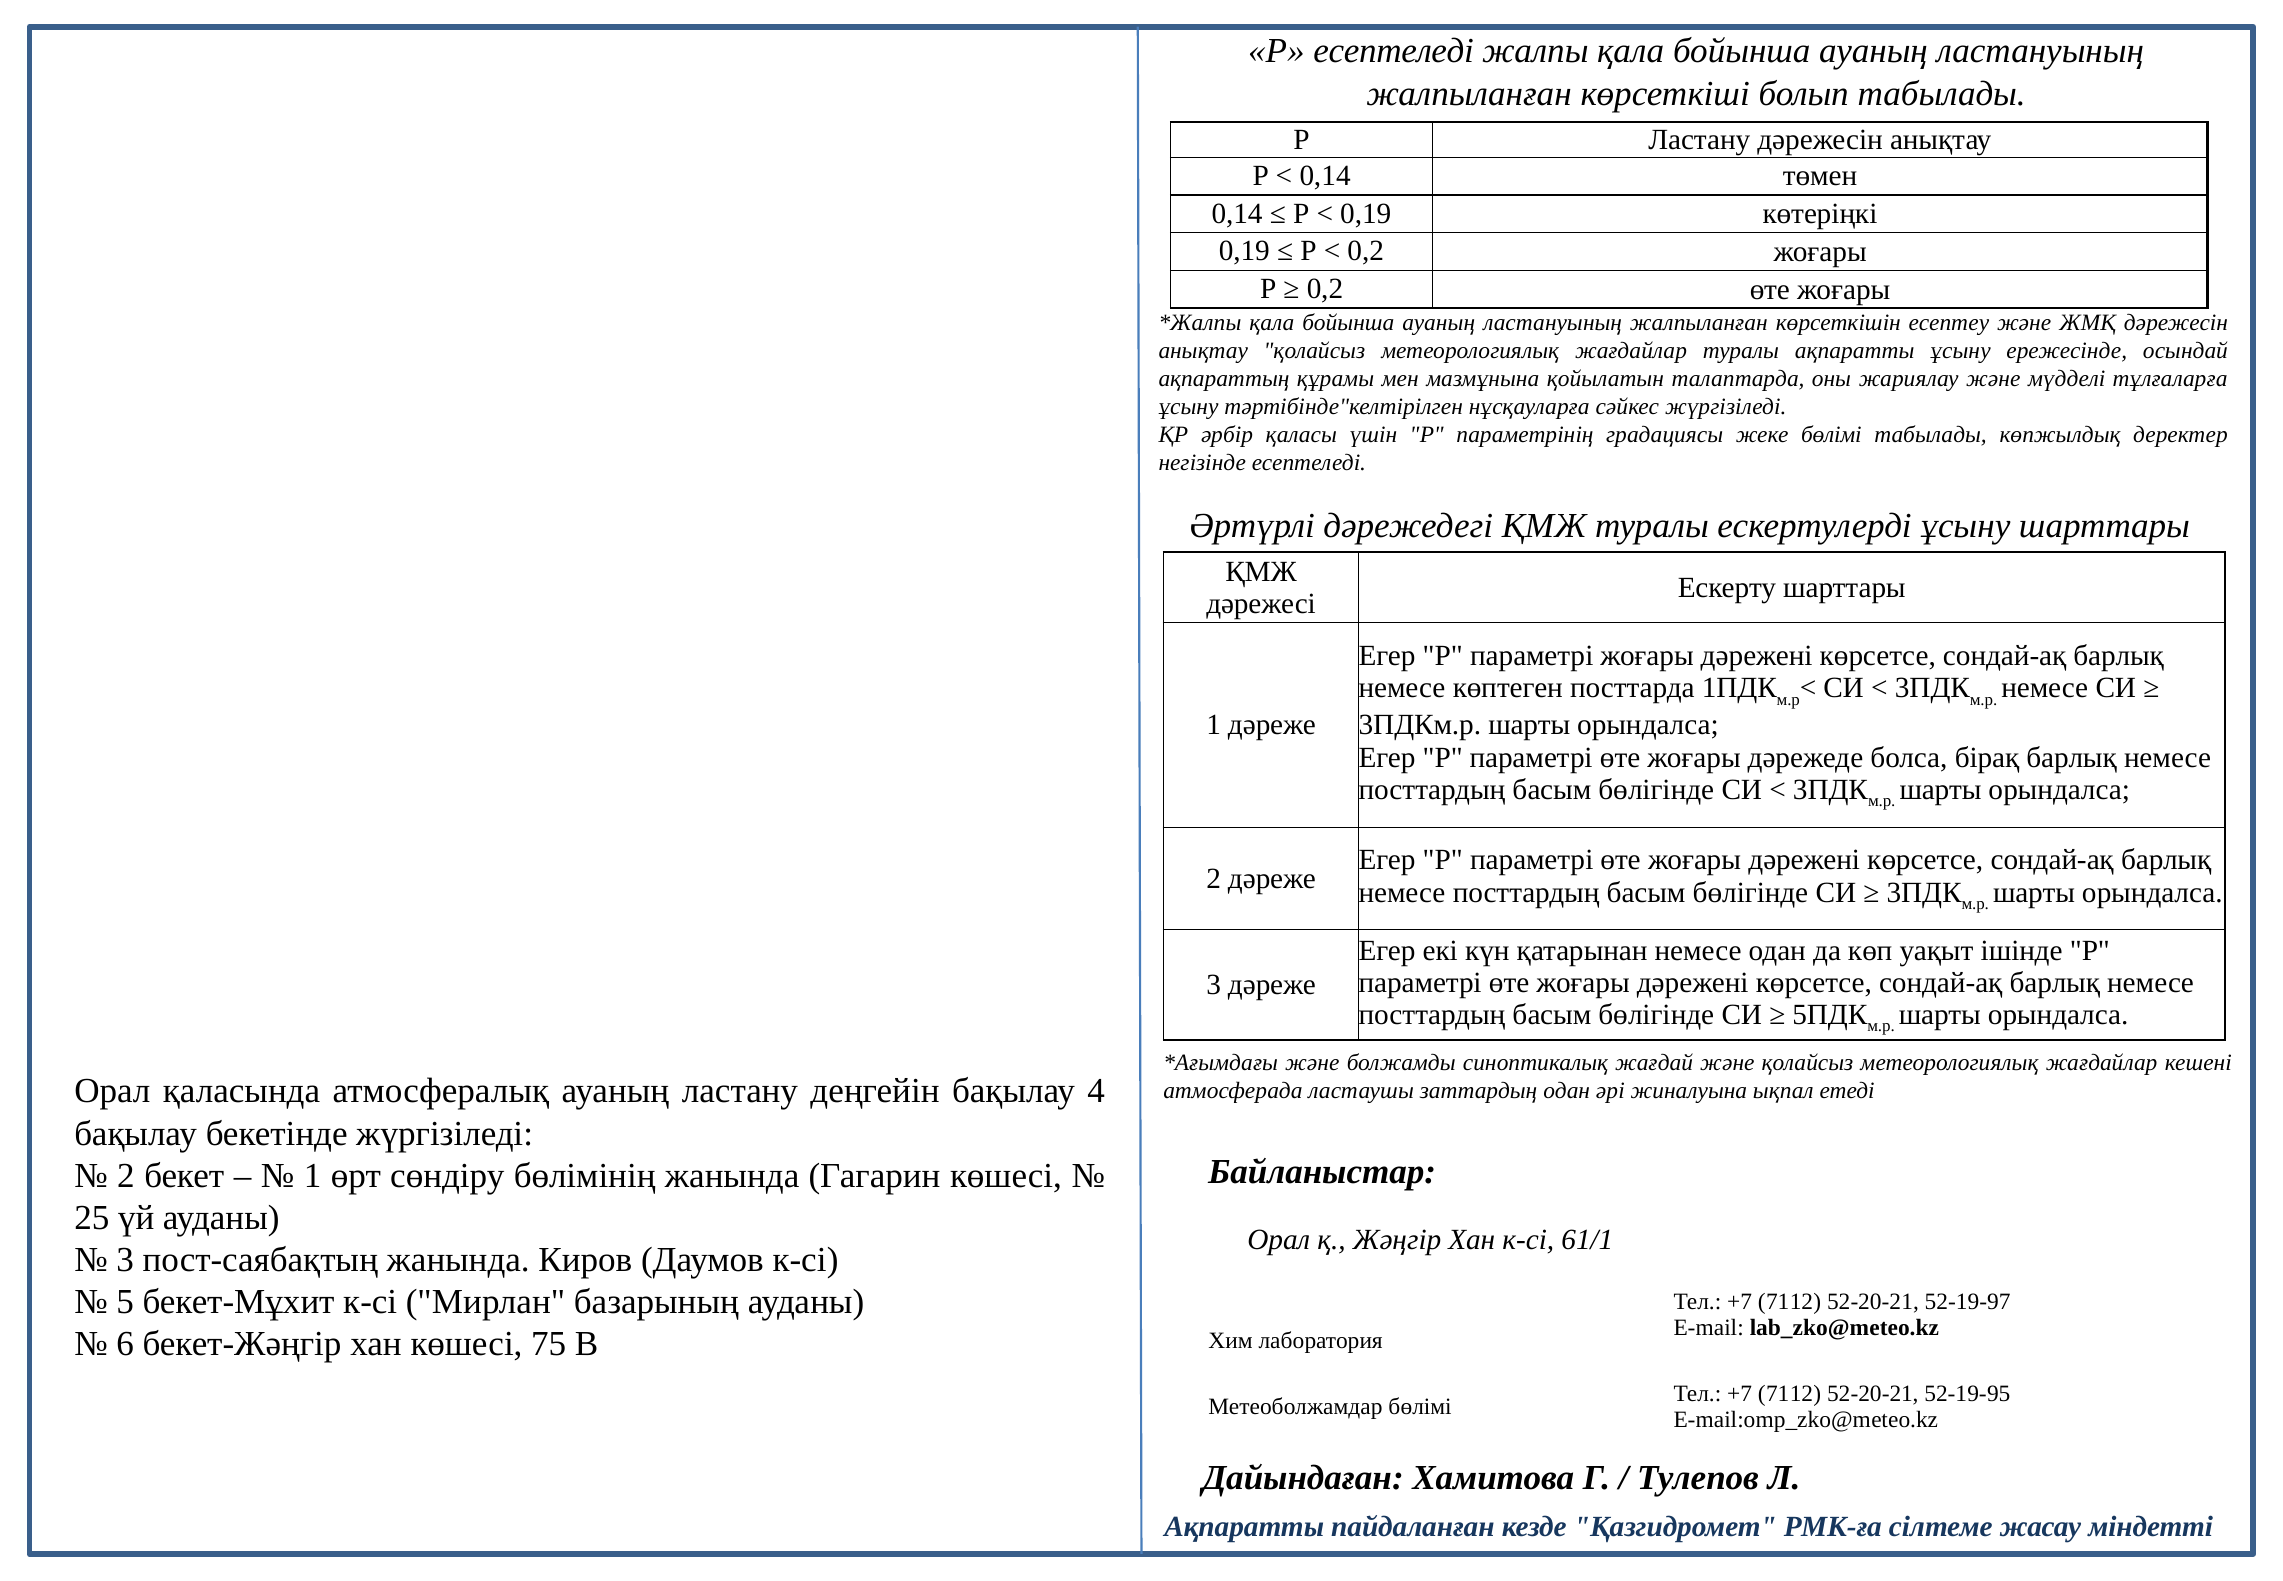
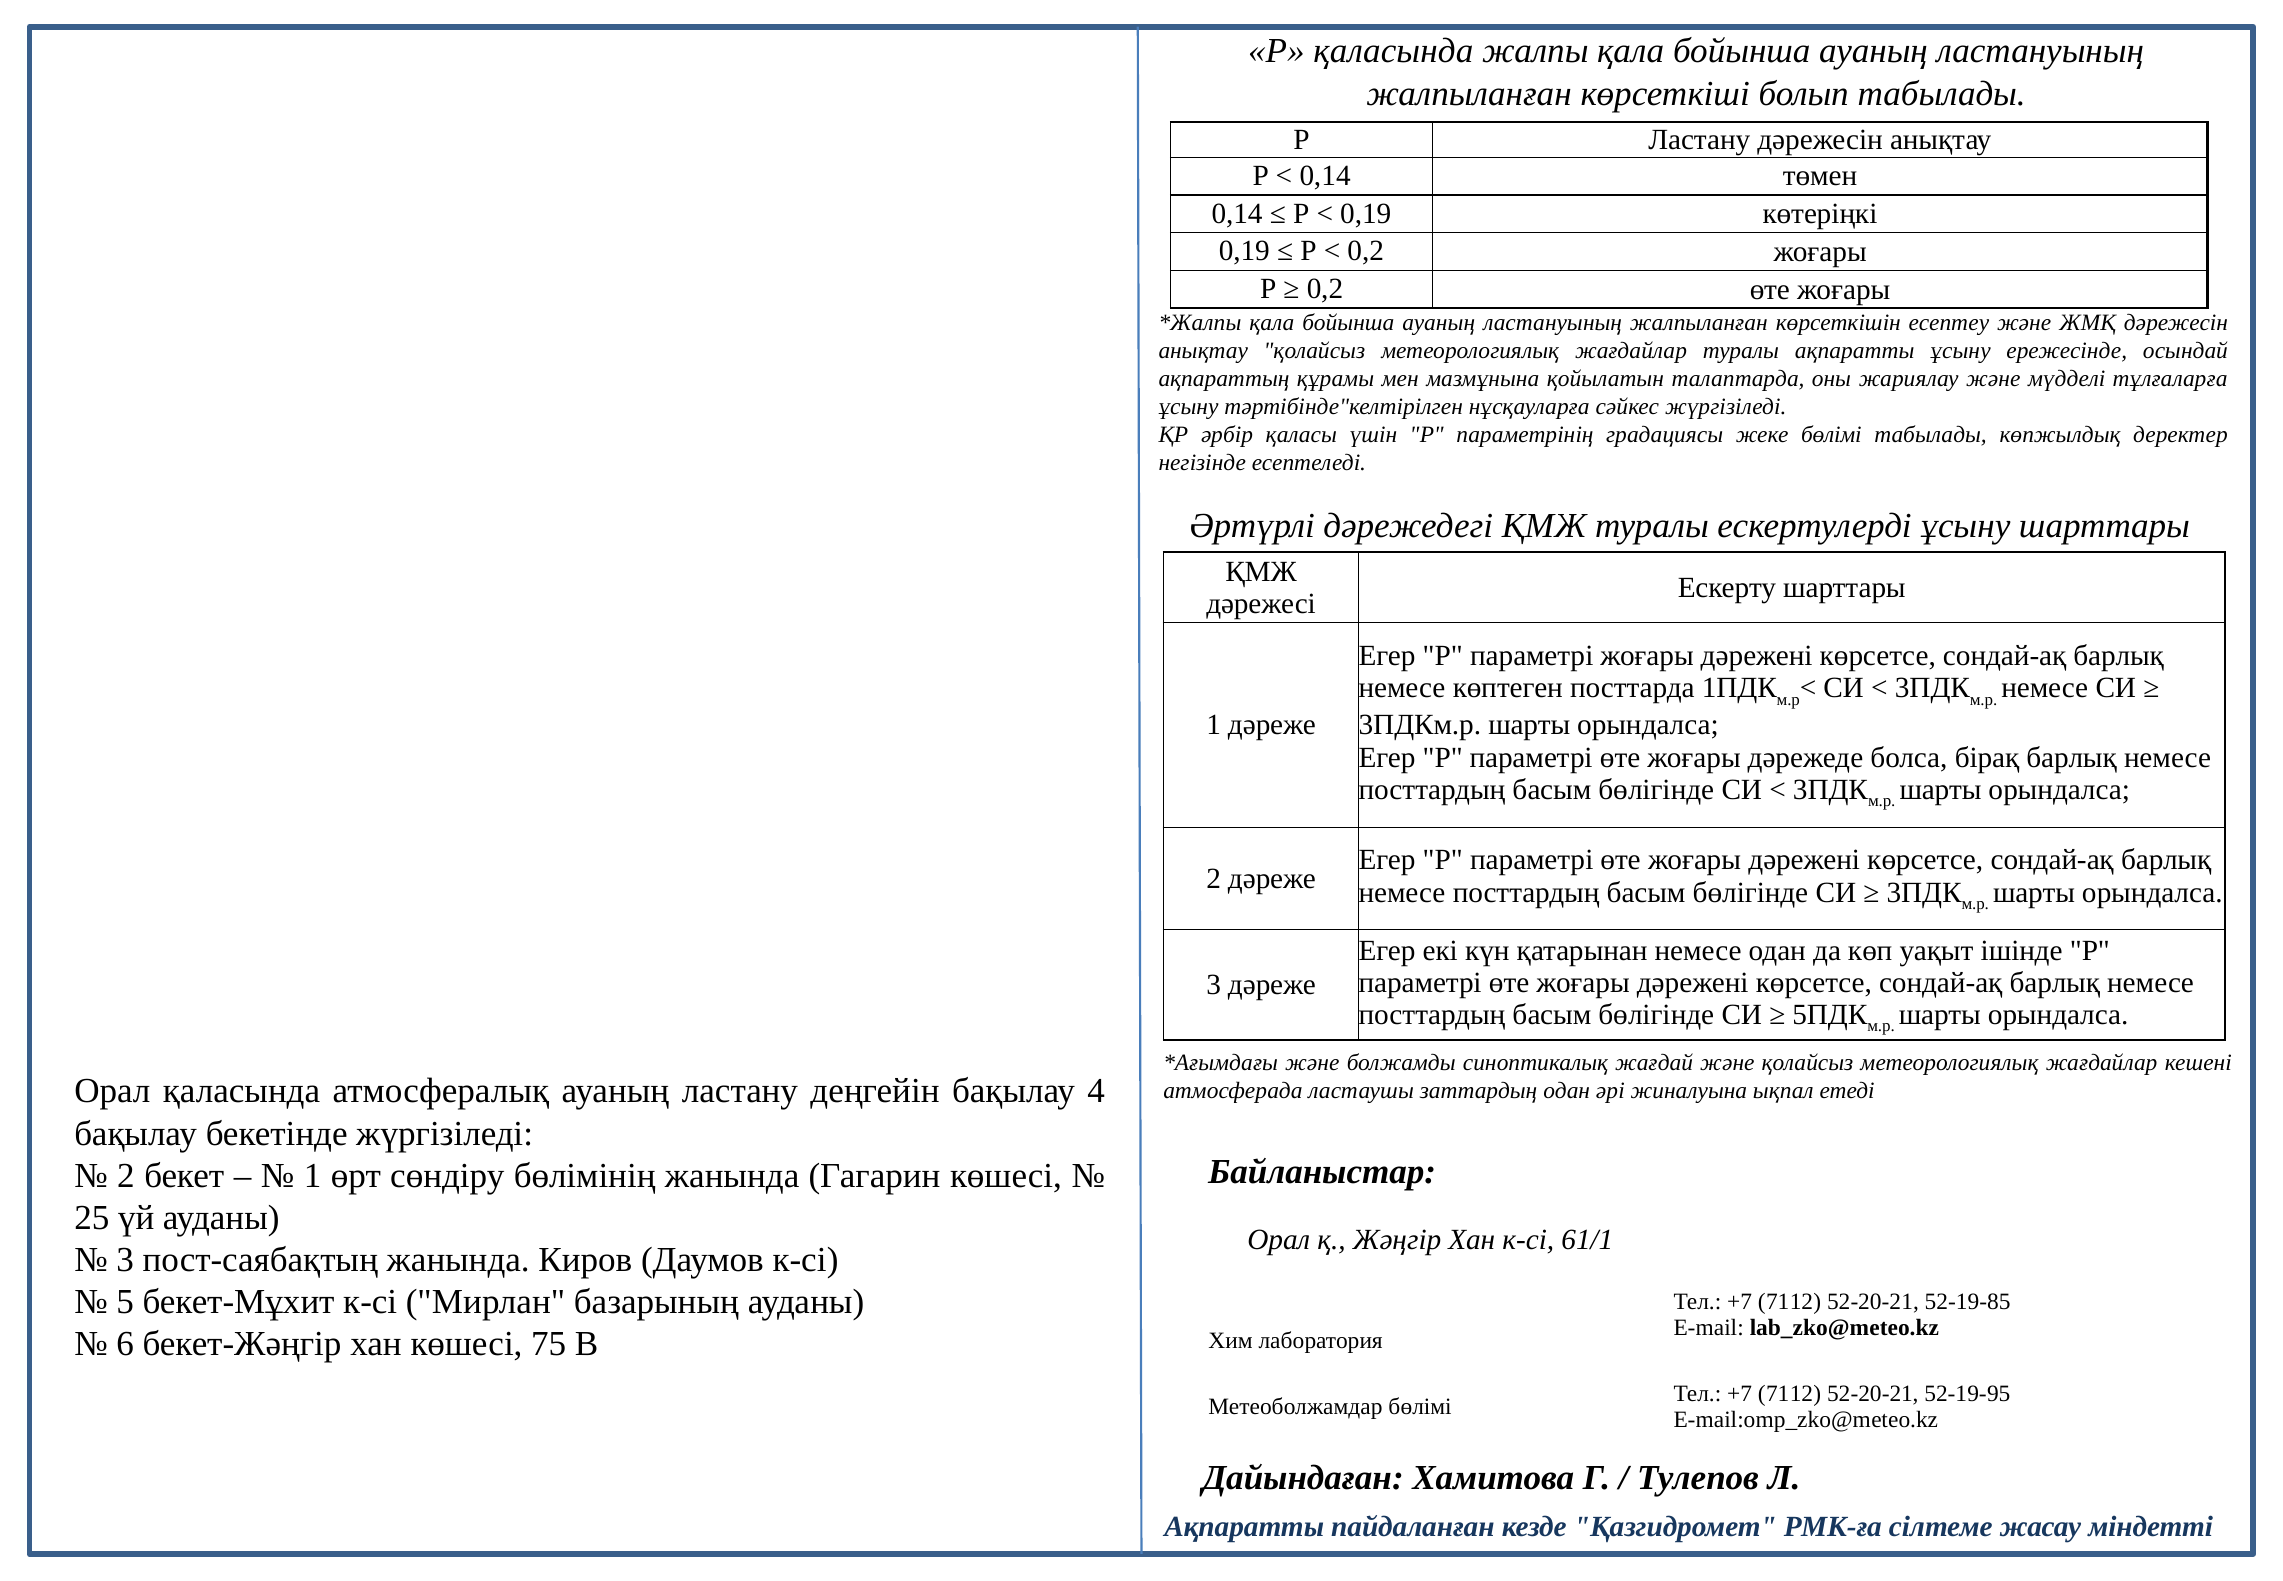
Р есептеледі: есептеледі -> қаласында
52-19-97: 52-19-97 -> 52-19-85
